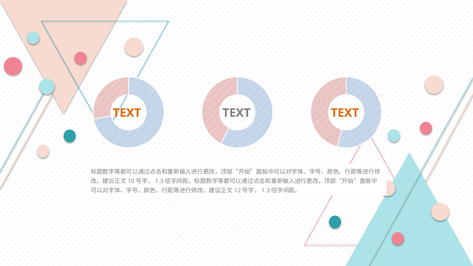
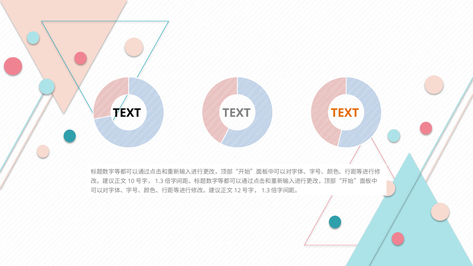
TEXT at (127, 113) colour: orange -> black
